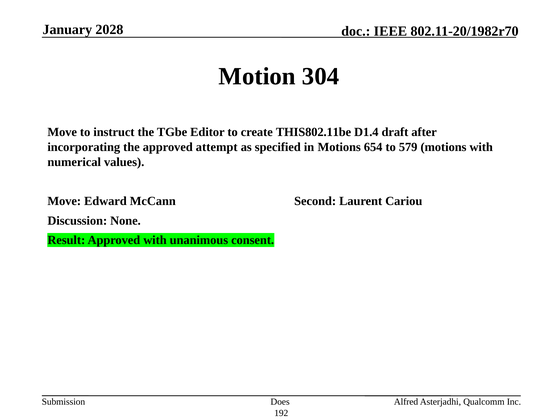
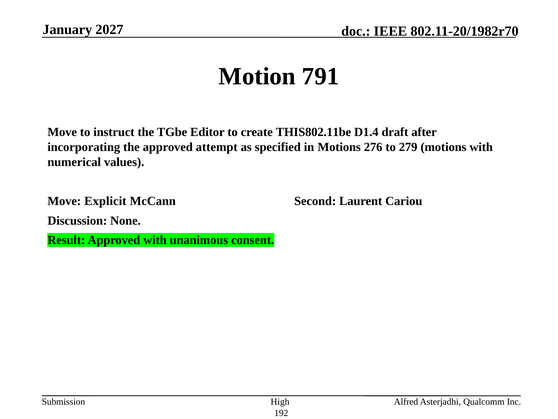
2028: 2028 -> 2027
304: 304 -> 791
654: 654 -> 276
579: 579 -> 279
Edward: Edward -> Explicit
Does: Does -> High
